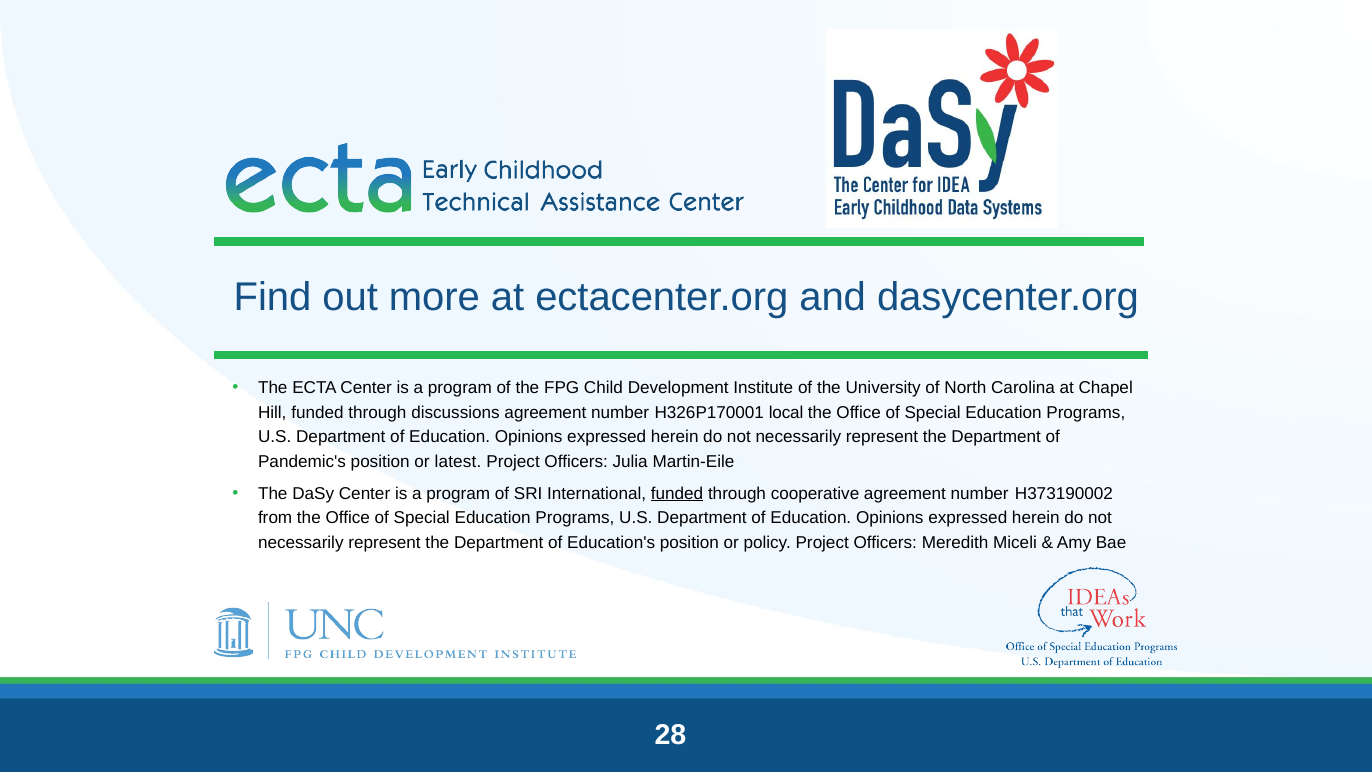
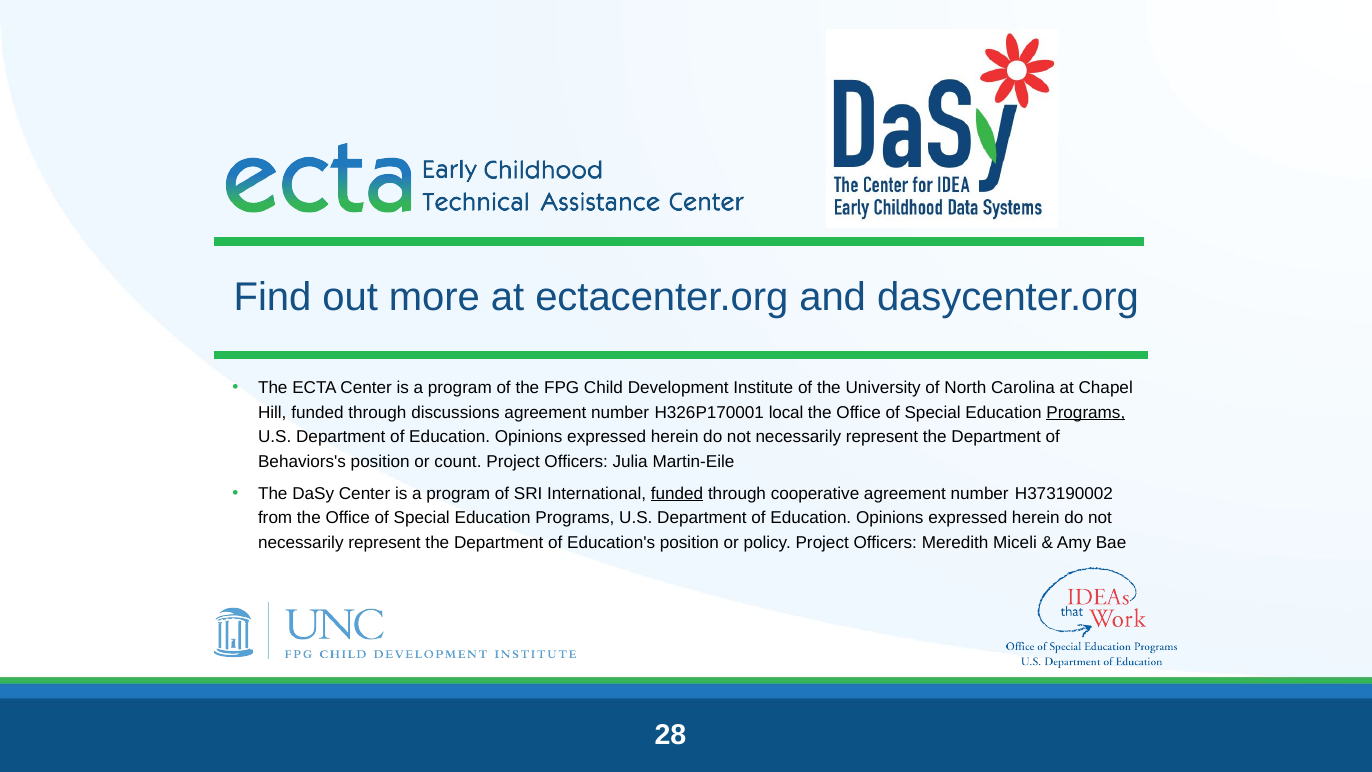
Programs at (1086, 412) underline: none -> present
Pandemic's: Pandemic's -> Behaviors's
latest: latest -> count
